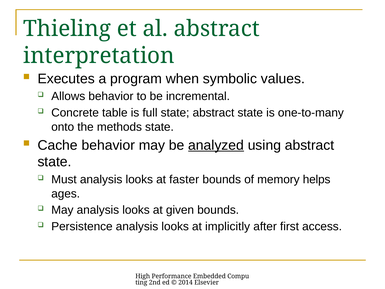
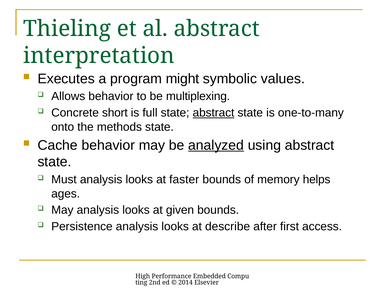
when: when -> might
incremental: incremental -> multiplexing
table: table -> short
abstract at (213, 113) underline: none -> present
implicitly: implicitly -> describe
